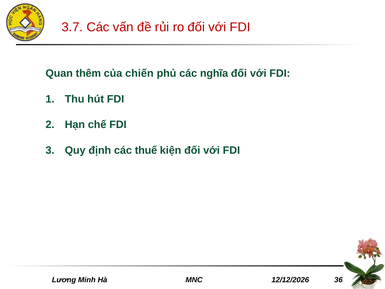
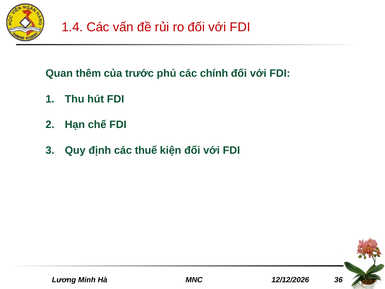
3.7: 3.7 -> 1.4
chiến: chiến -> trước
nghĩa: nghĩa -> chính
